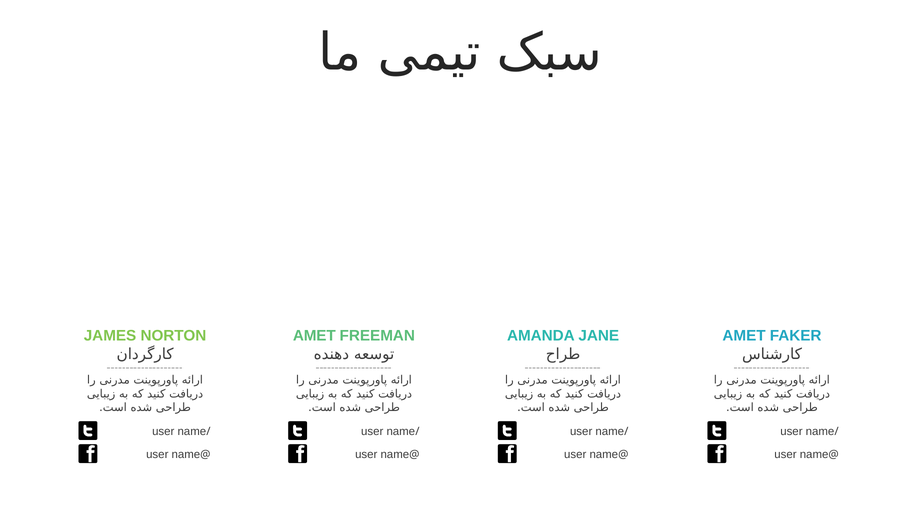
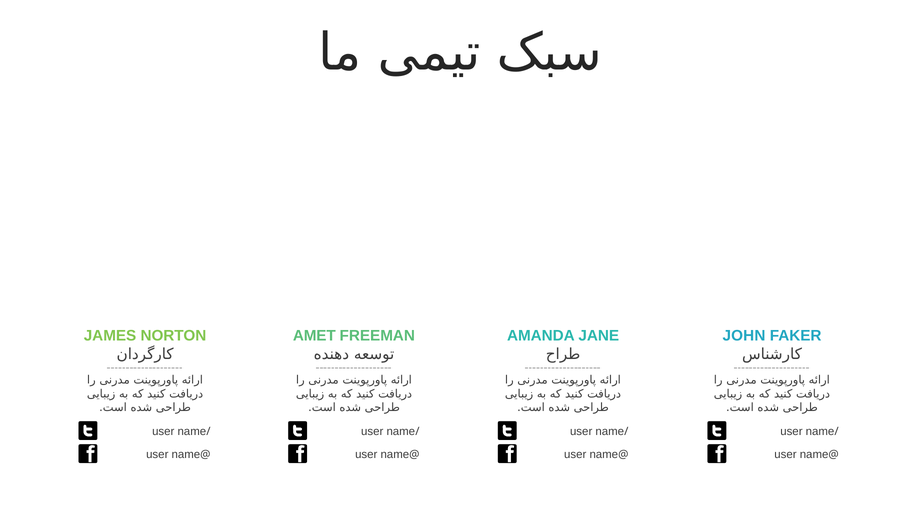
AMET at (744, 336): AMET -> JOHN
